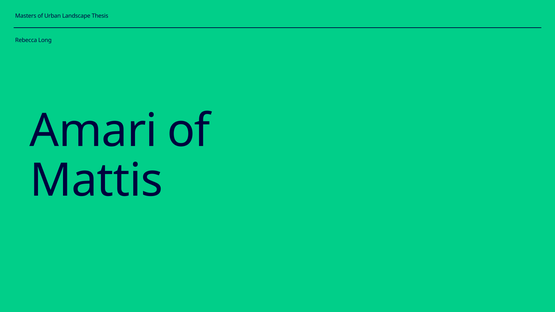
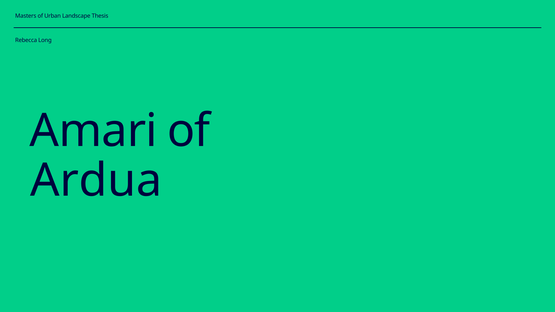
Mattis: Mattis -> Ardua
